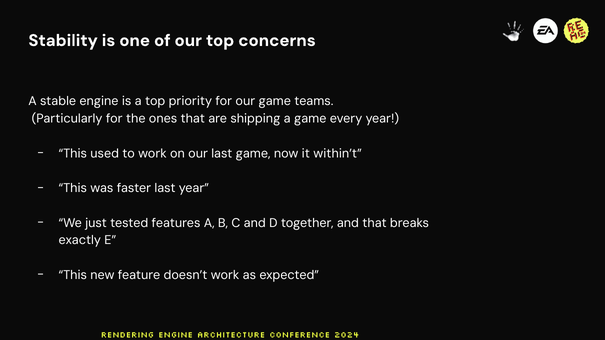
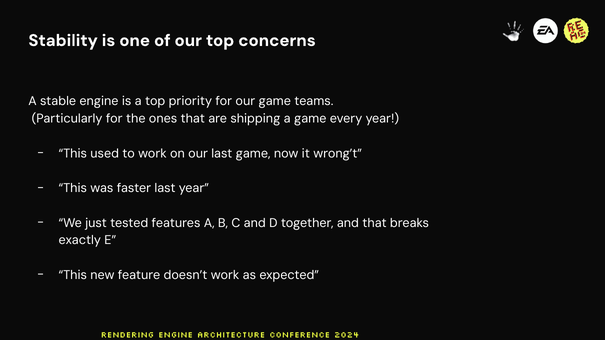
within’t: within’t -> wrong’t
